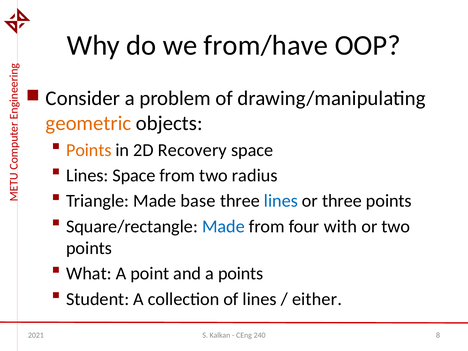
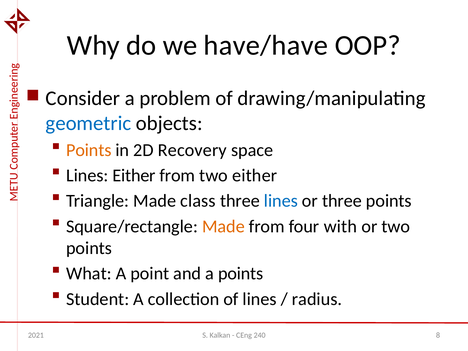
from/have: from/have -> have/have
geometric colour: orange -> blue
Lines Space: Space -> Either
two radius: radius -> either
base: base -> class
Made at (223, 226) colour: blue -> orange
either: either -> radius
